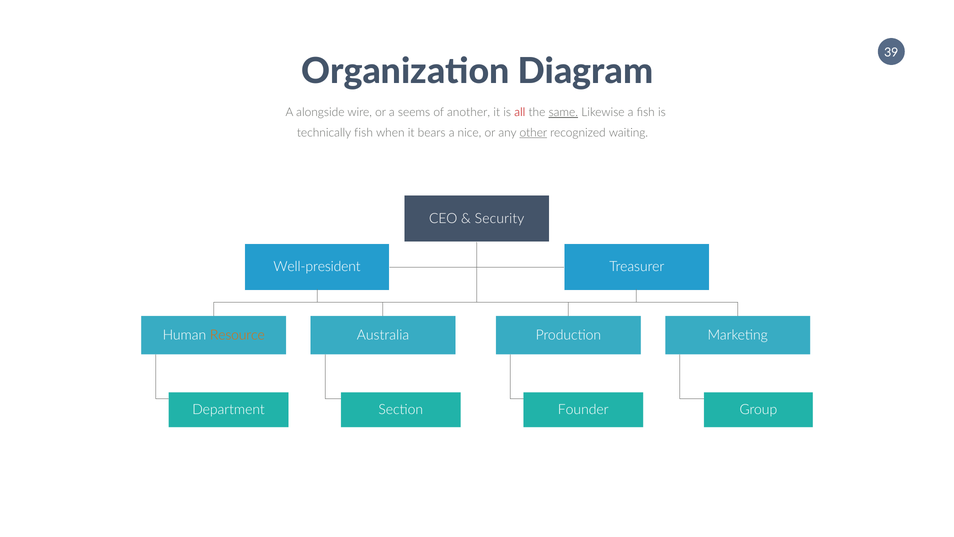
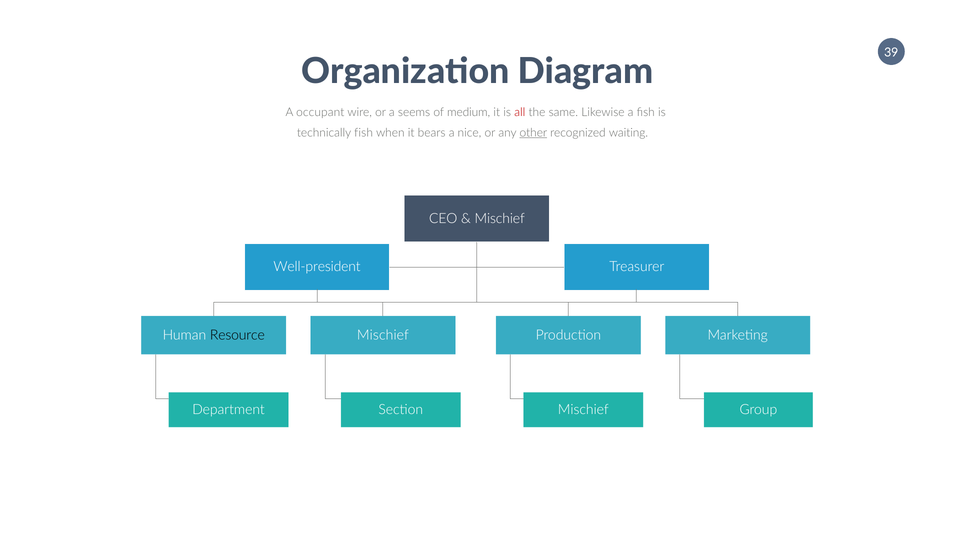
alongside: alongside -> occupant
another: another -> medium
same underline: present -> none
Security at (500, 218): Security -> Mischief
Resource colour: orange -> black
Australia at (383, 335): Australia -> Mischief
Founder at (583, 409): Founder -> Mischief
